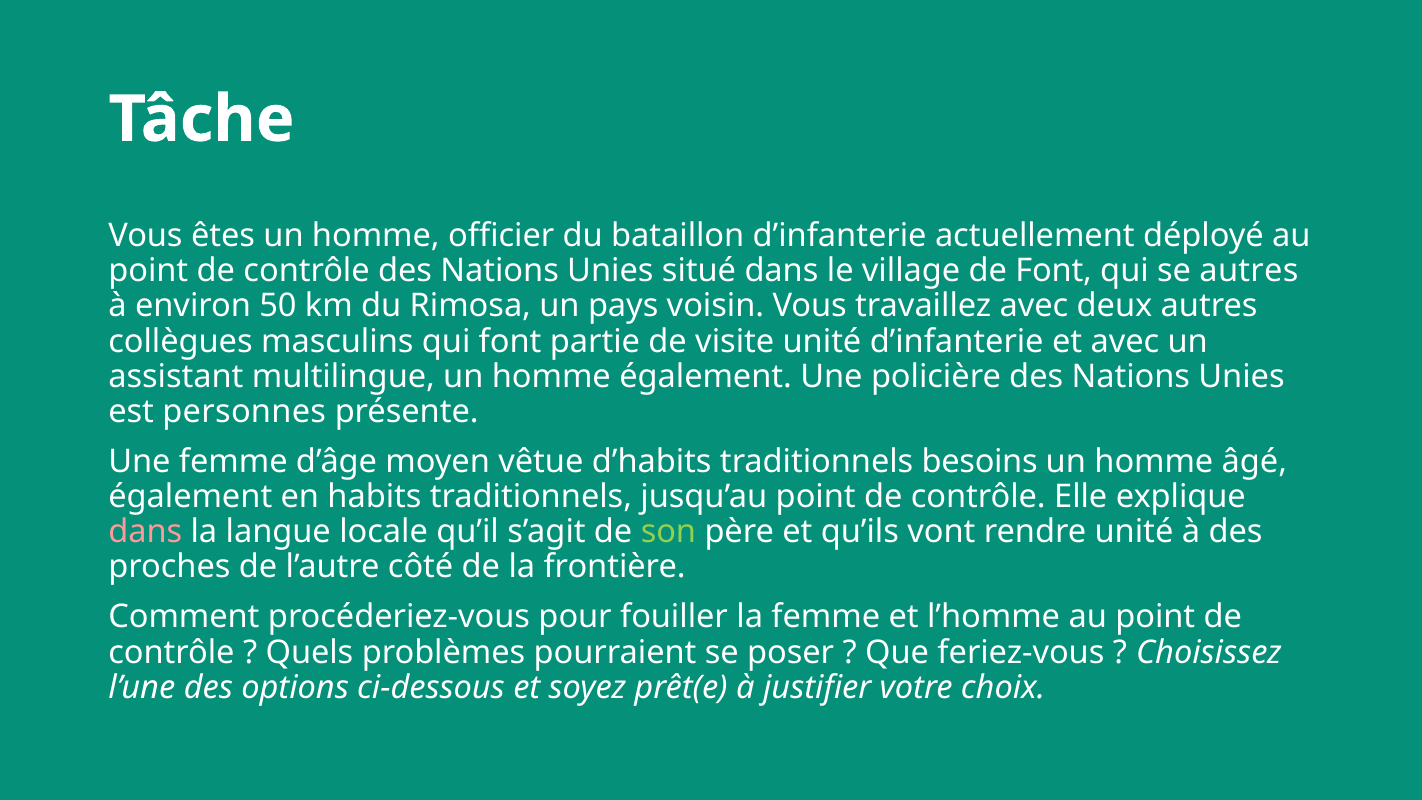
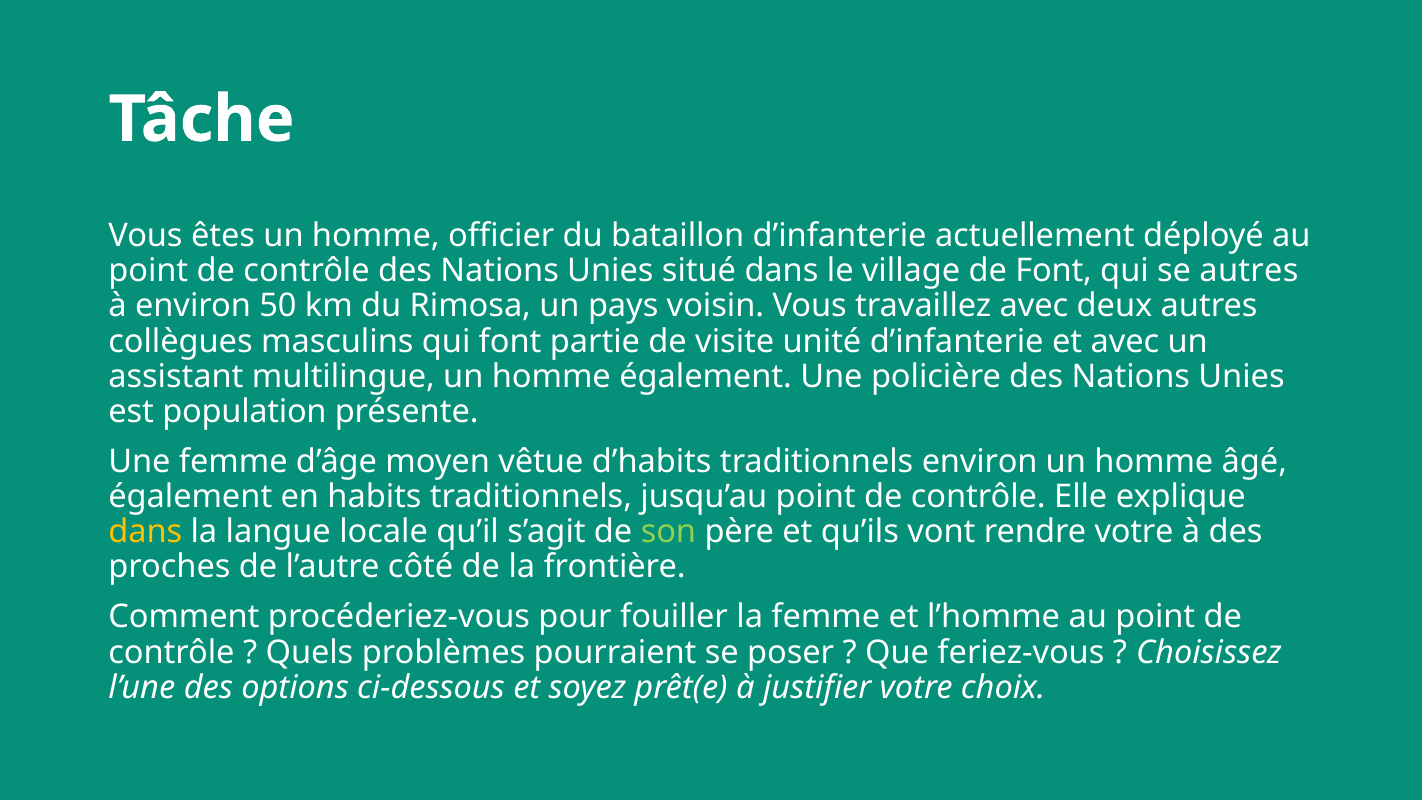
personnes: personnes -> population
traditionnels besoins: besoins -> environ
dans at (145, 532) colour: pink -> yellow
rendre unité: unité -> votre
